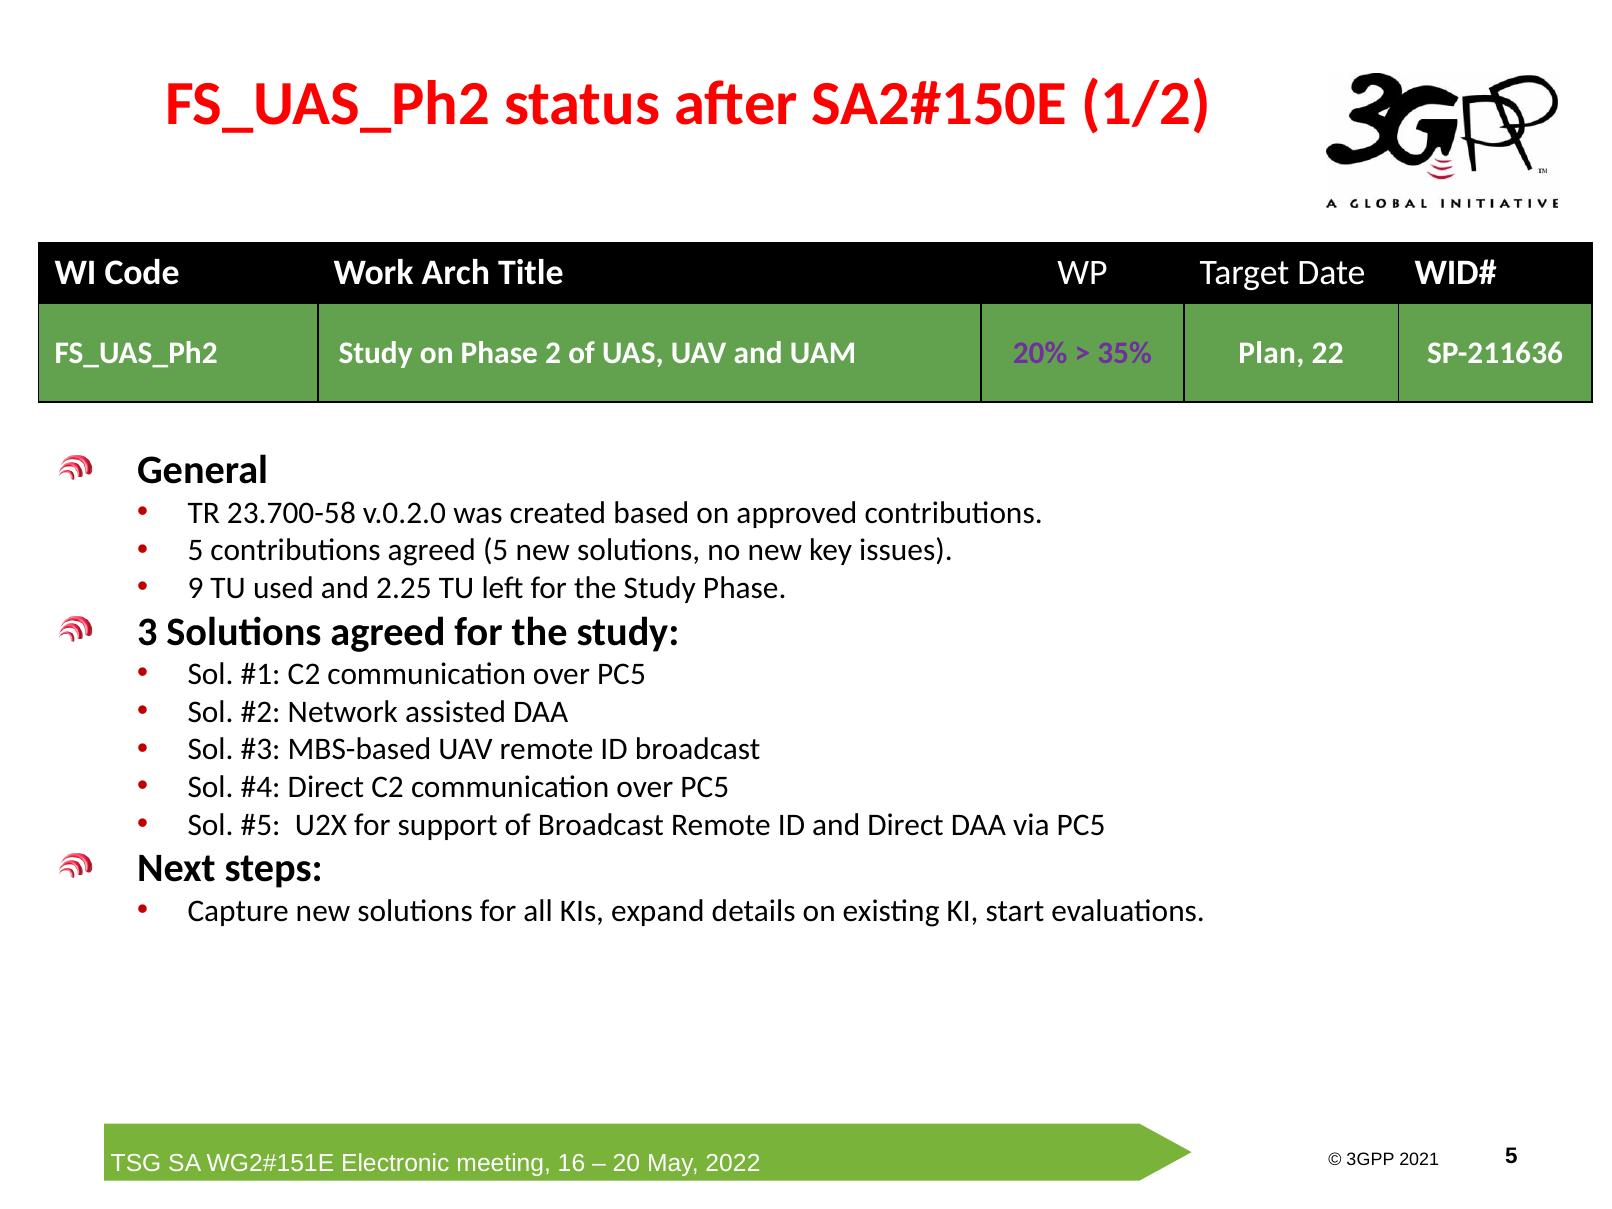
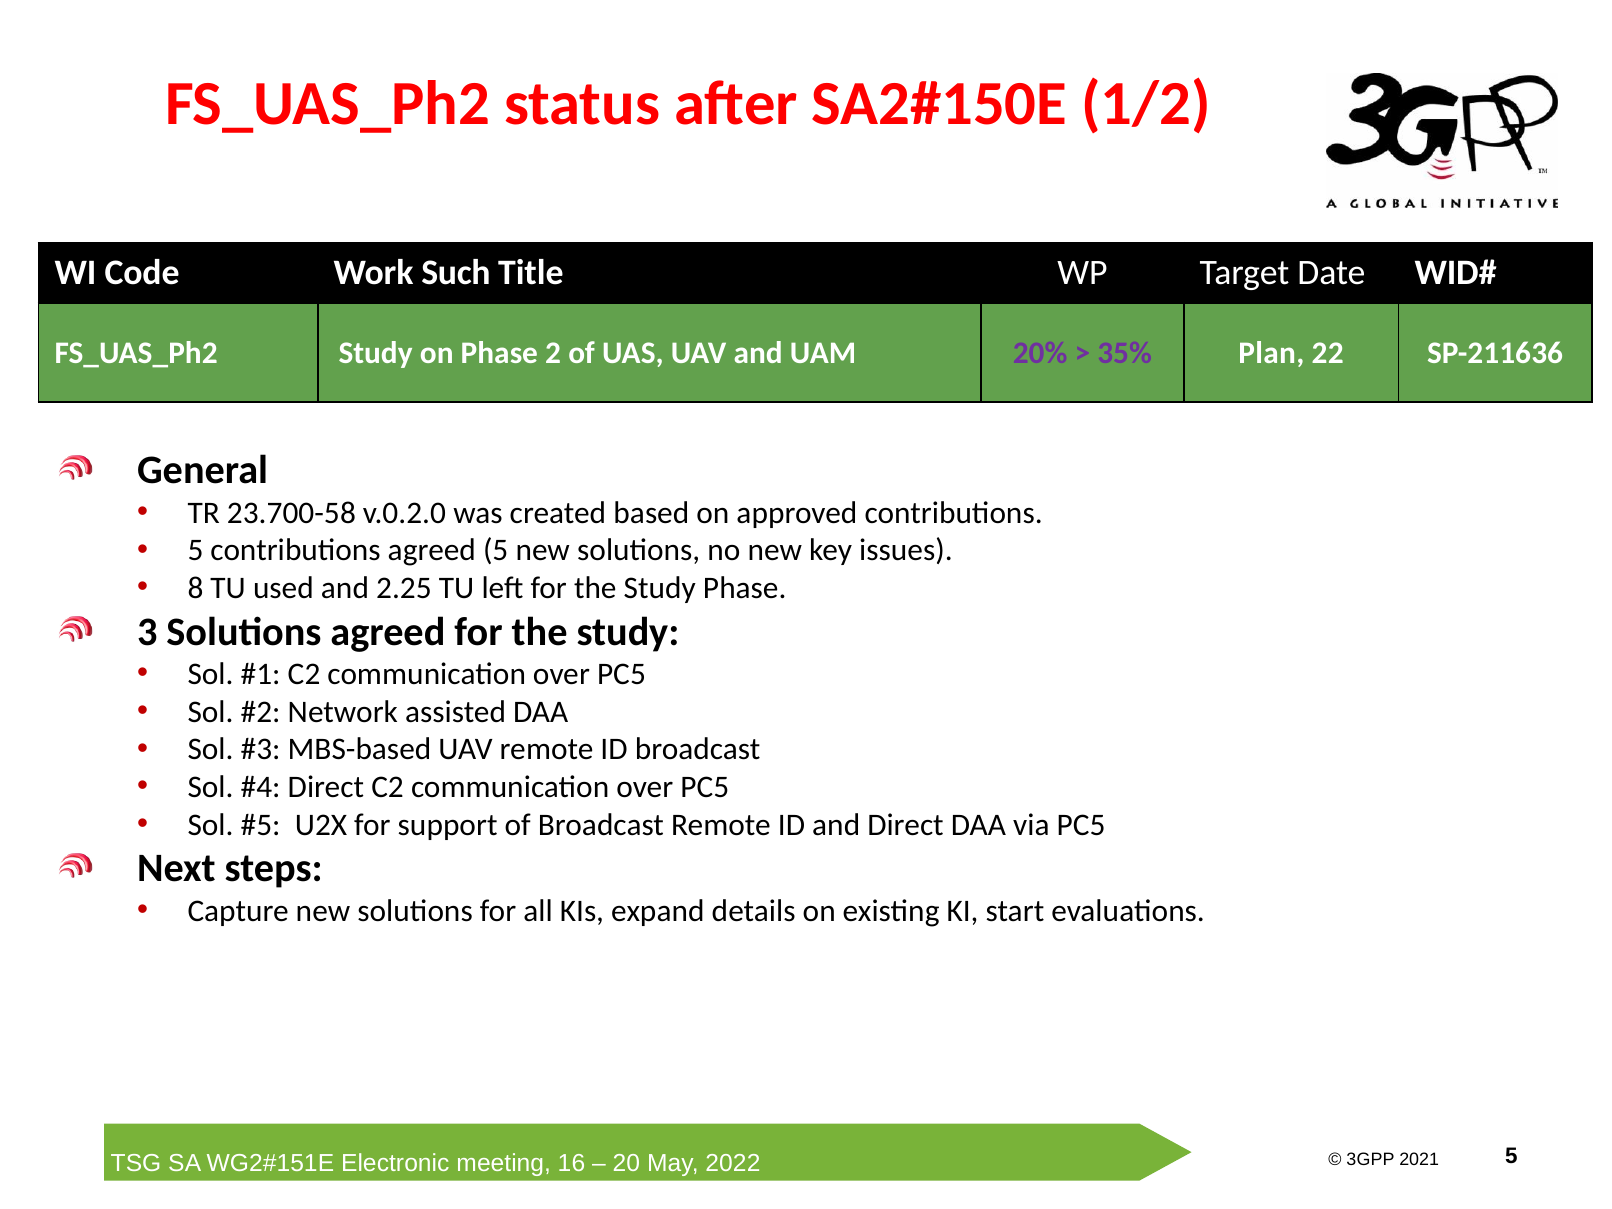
Arch: Arch -> Such
9: 9 -> 8
